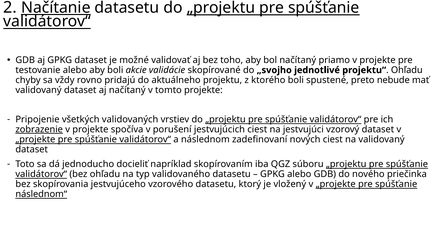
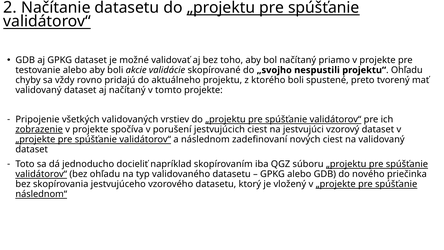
Načítanie underline: present -> none
jednotlivé: jednotlivé -> nespustili
nebude: nebude -> tvorený
